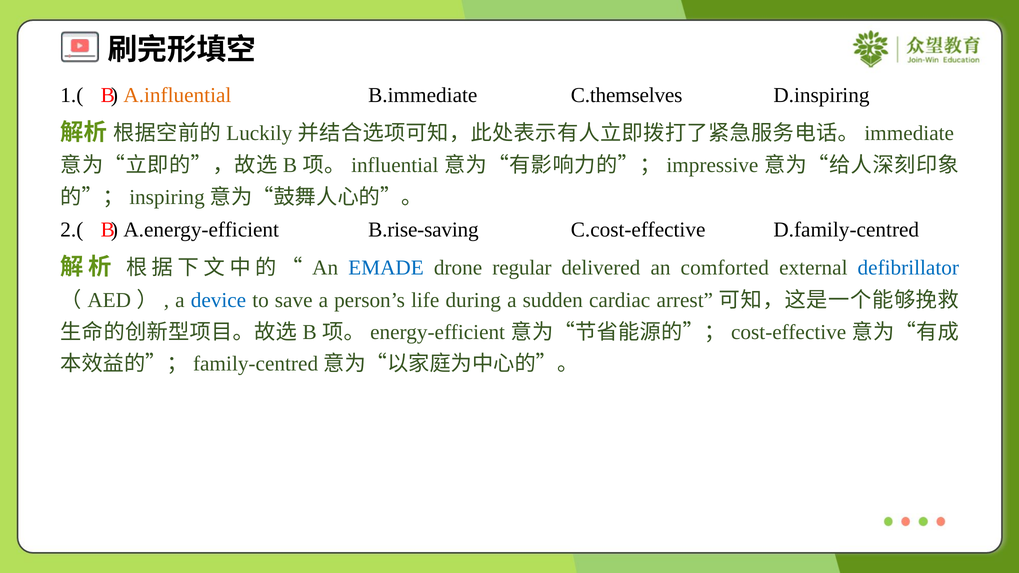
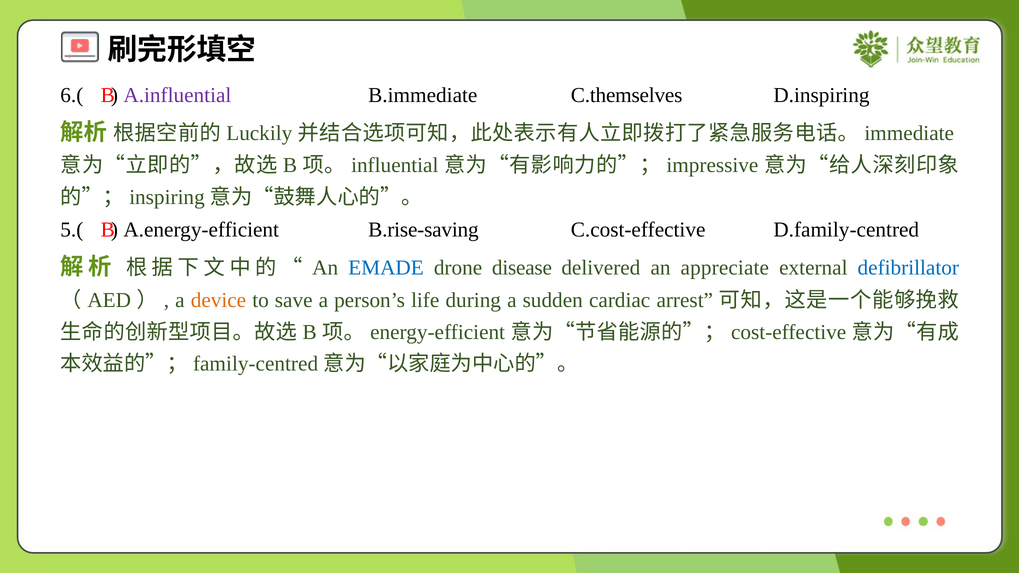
1.(: 1.( -> 6.(
A.influential colour: orange -> purple
2.(: 2.( -> 5.(
regular: regular -> disease
comforted: comforted -> appreciate
device colour: blue -> orange
